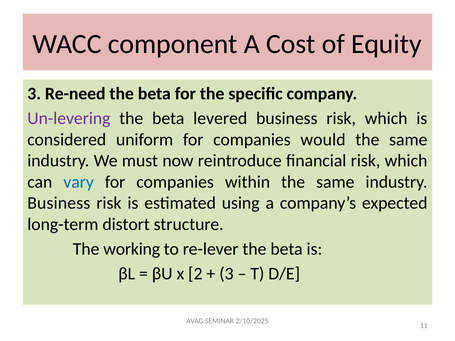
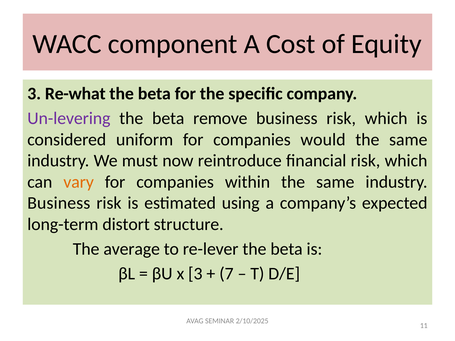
Re-need: Re-need -> Re-what
levered: levered -> remove
vary colour: blue -> orange
working: working -> average
x 2: 2 -> 3
3 at (226, 274): 3 -> 7
